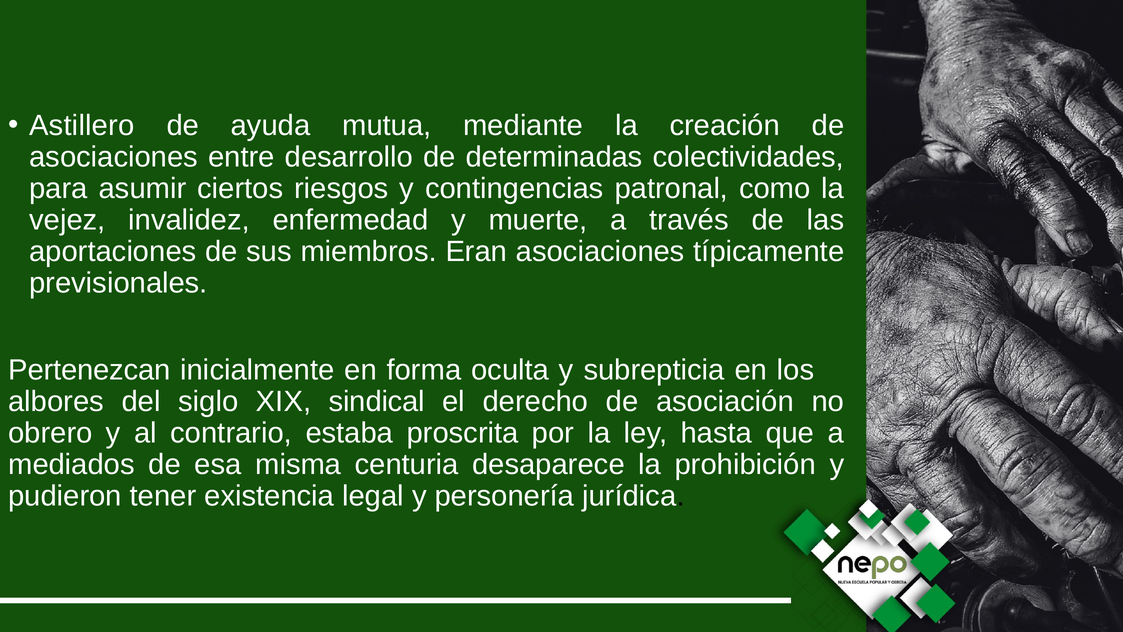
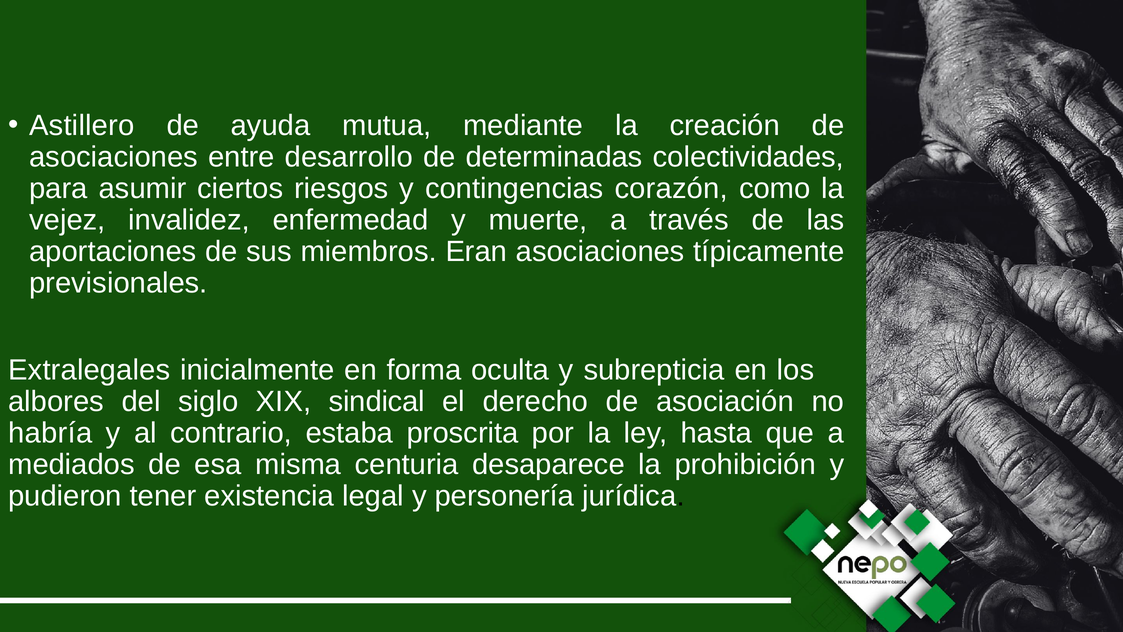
patronal: patronal -> corazón
Pertenezcan: Pertenezcan -> Extralegales
obrero: obrero -> habría
